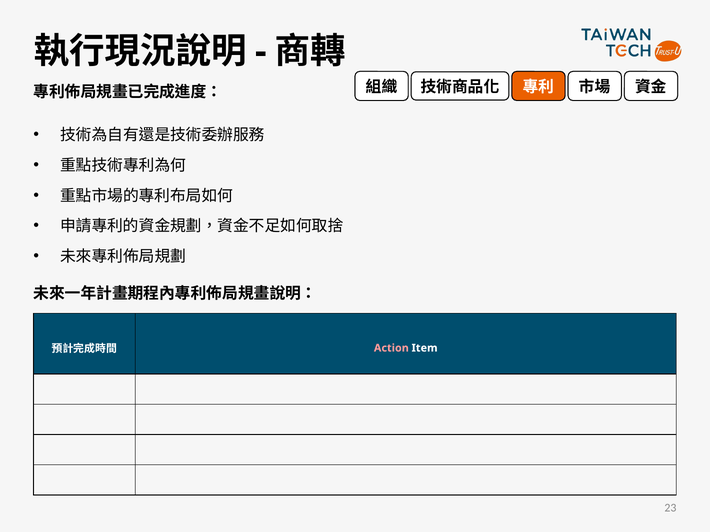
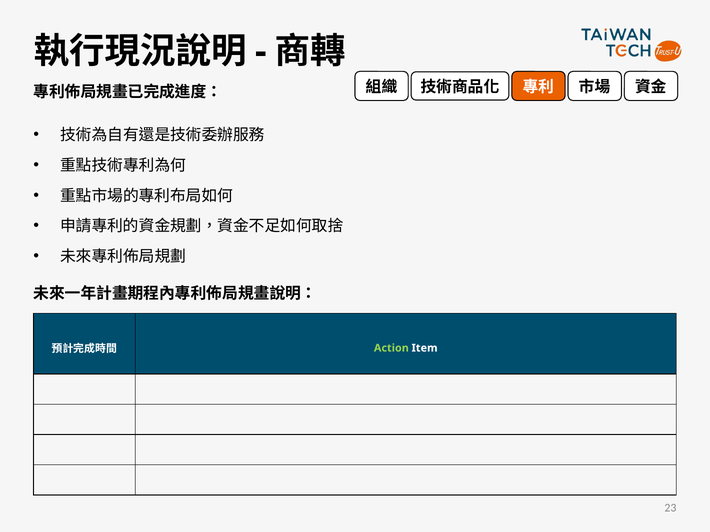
Action colour: pink -> light green
